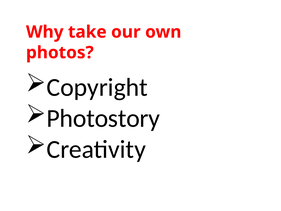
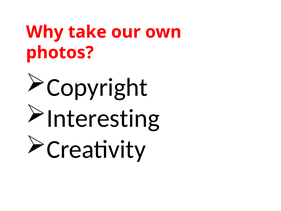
Photostory: Photostory -> Interesting
